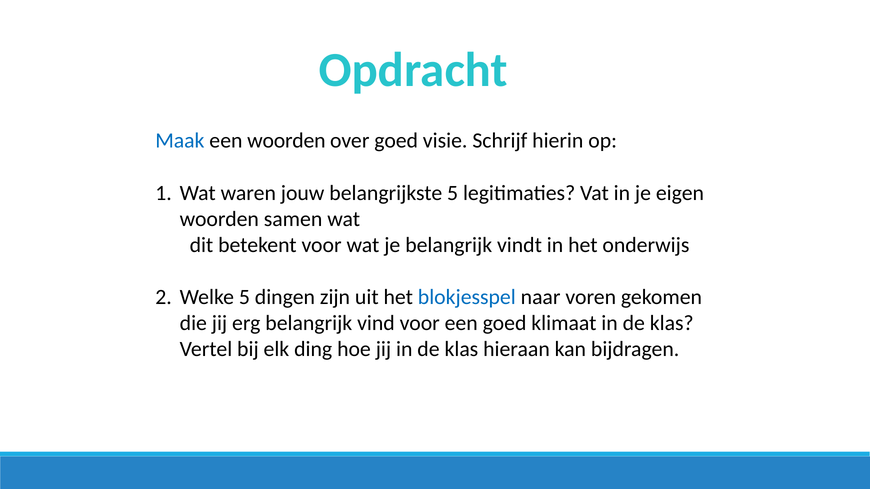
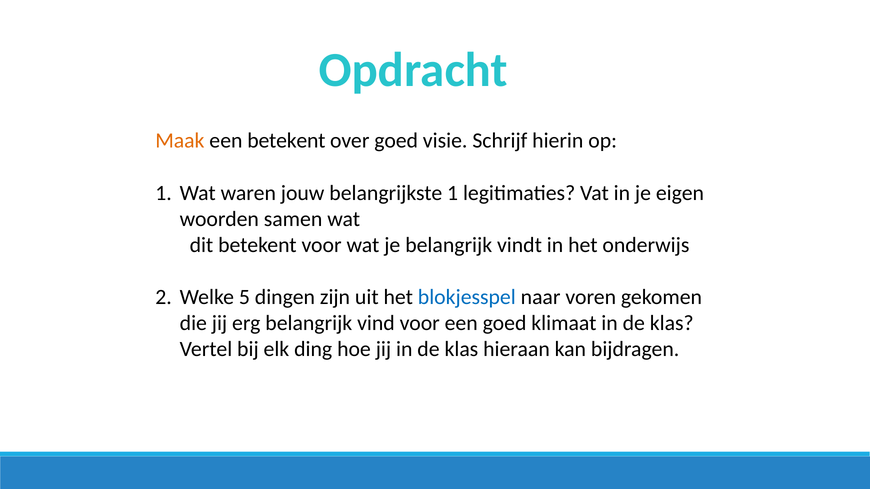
Maak colour: blue -> orange
een woorden: woorden -> betekent
belangrijkste 5: 5 -> 1
